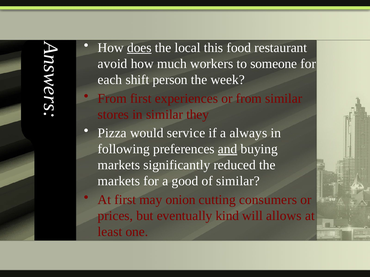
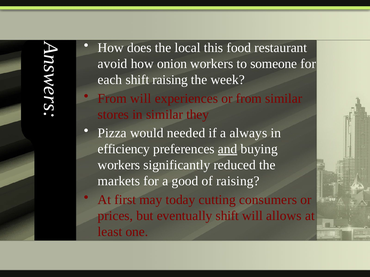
does underline: present -> none
much: much -> onion
shift person: person -> raising
From first: first -> will
service: service -> needed
following: following -> efficiency
markets at (119, 165): markets -> workers
of similar: similar -> raising
onion: onion -> today
eventually kind: kind -> shift
